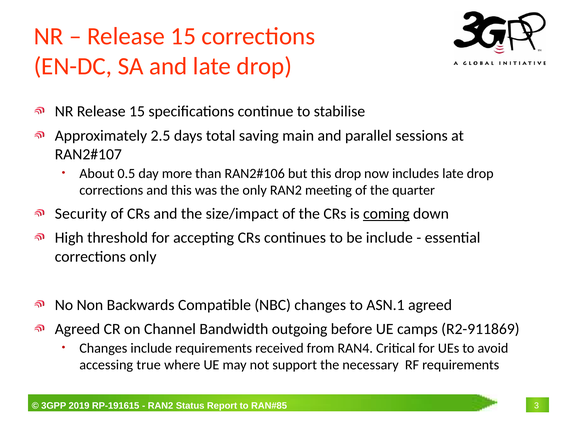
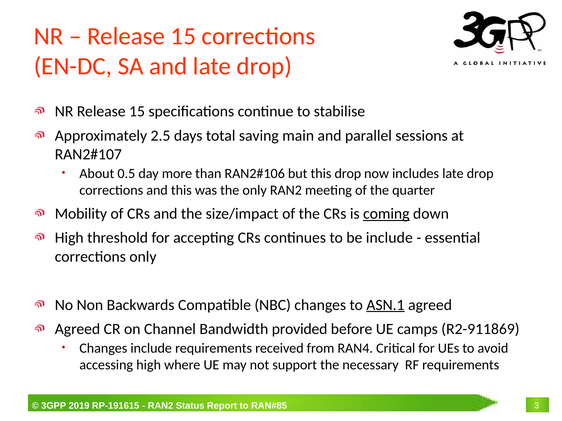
Security: Security -> Mobility
ASN.1 underline: none -> present
outgoing: outgoing -> provided
accessing true: true -> high
